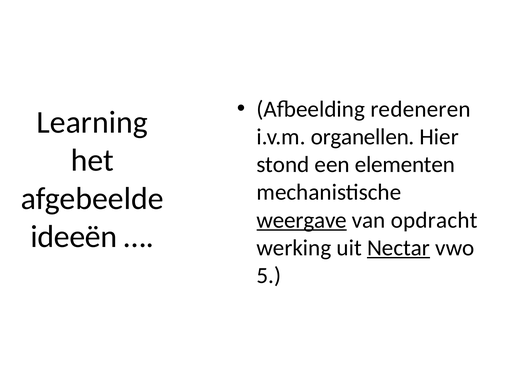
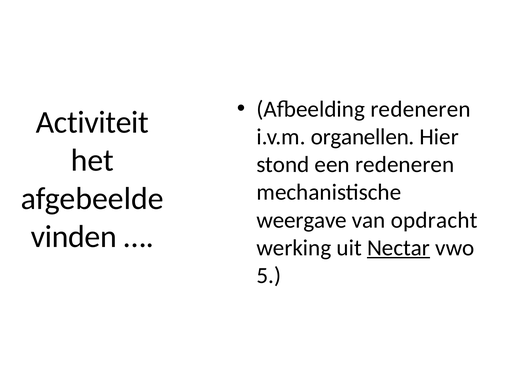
Learning: Learning -> Activiteit
een elementen: elementen -> redeneren
weergave underline: present -> none
ideeën: ideeën -> vinden
